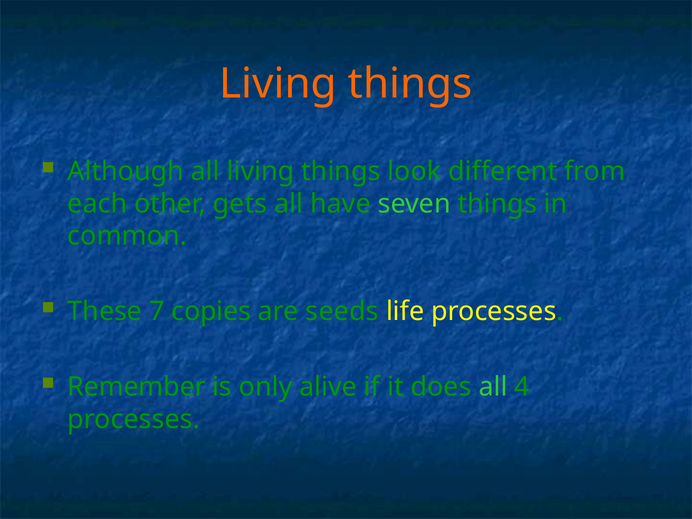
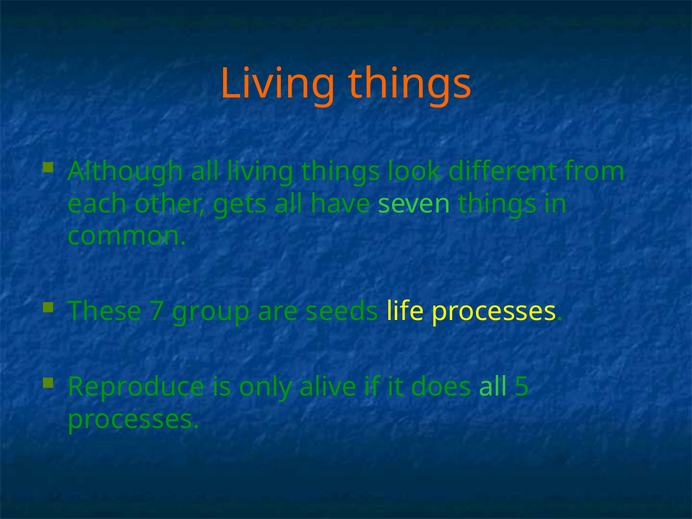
copies: copies -> group
Remember: Remember -> Reproduce
4: 4 -> 5
